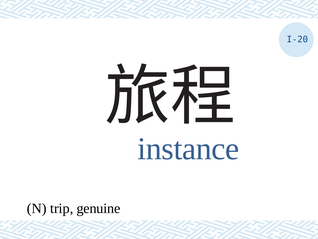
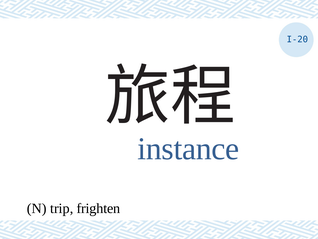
genuine: genuine -> frighten
